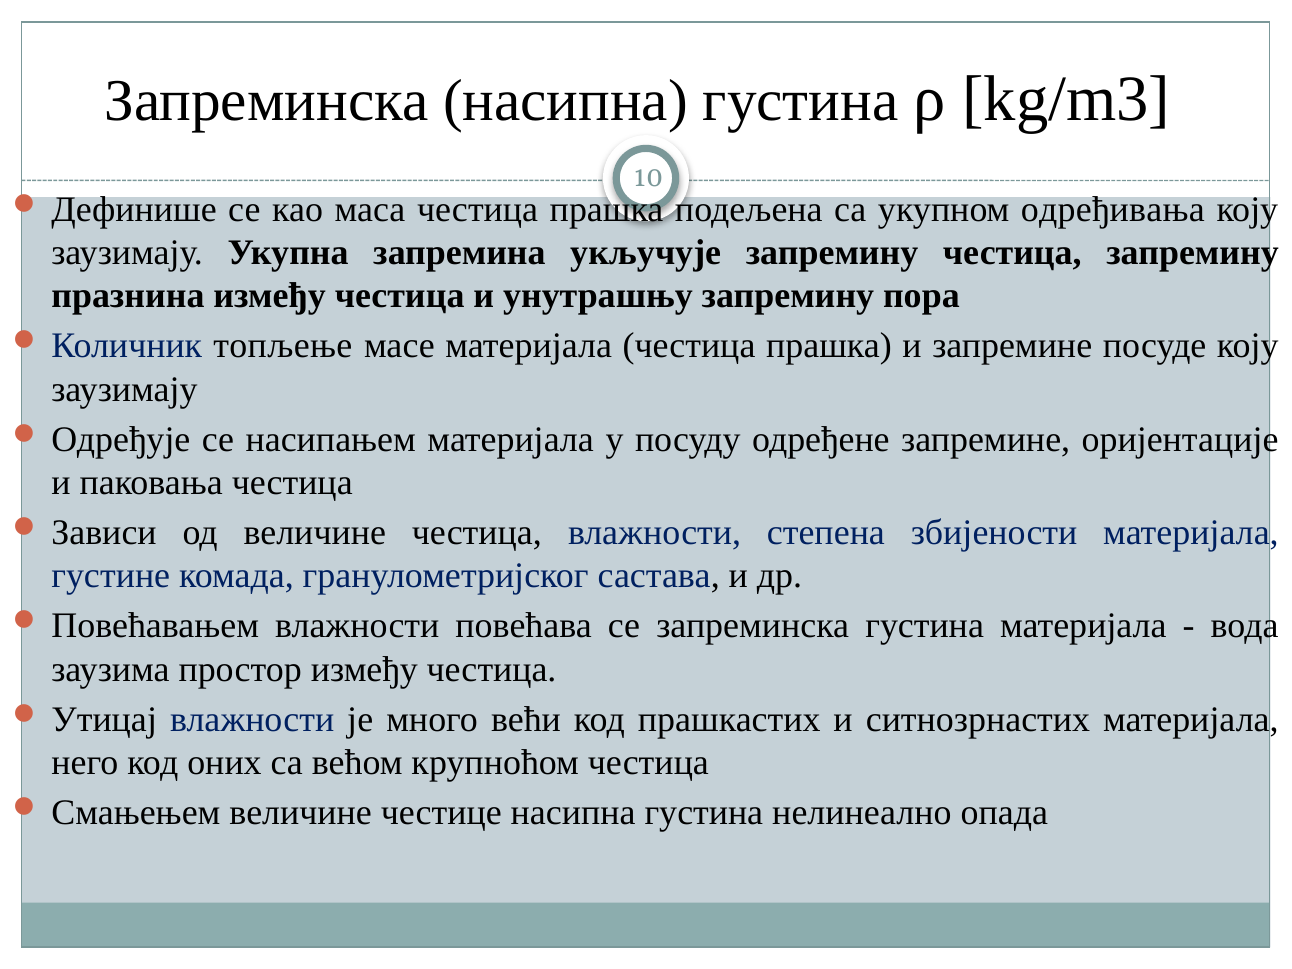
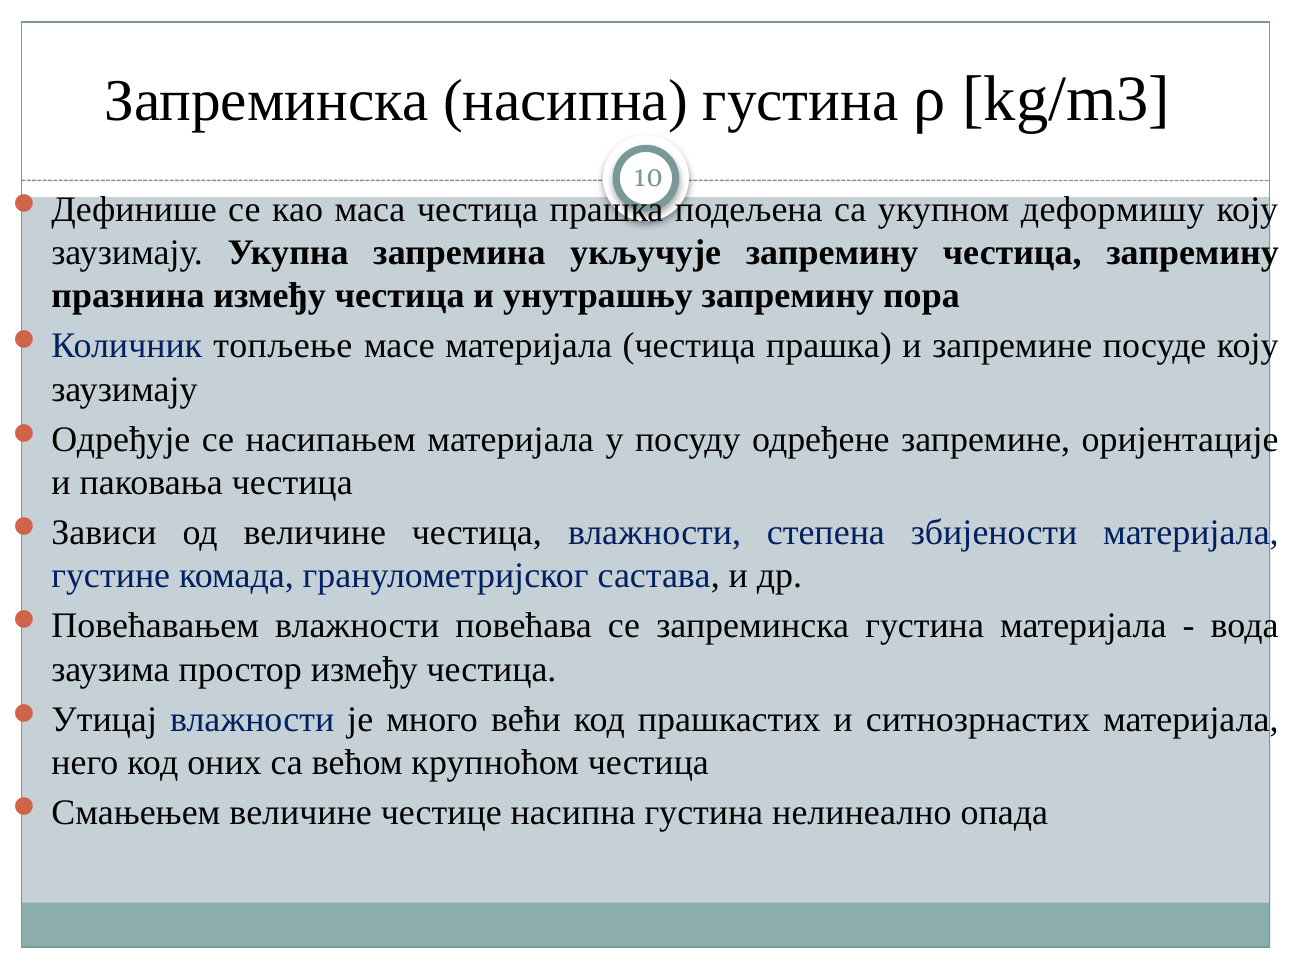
одређивања: одређивања -> деформишу
